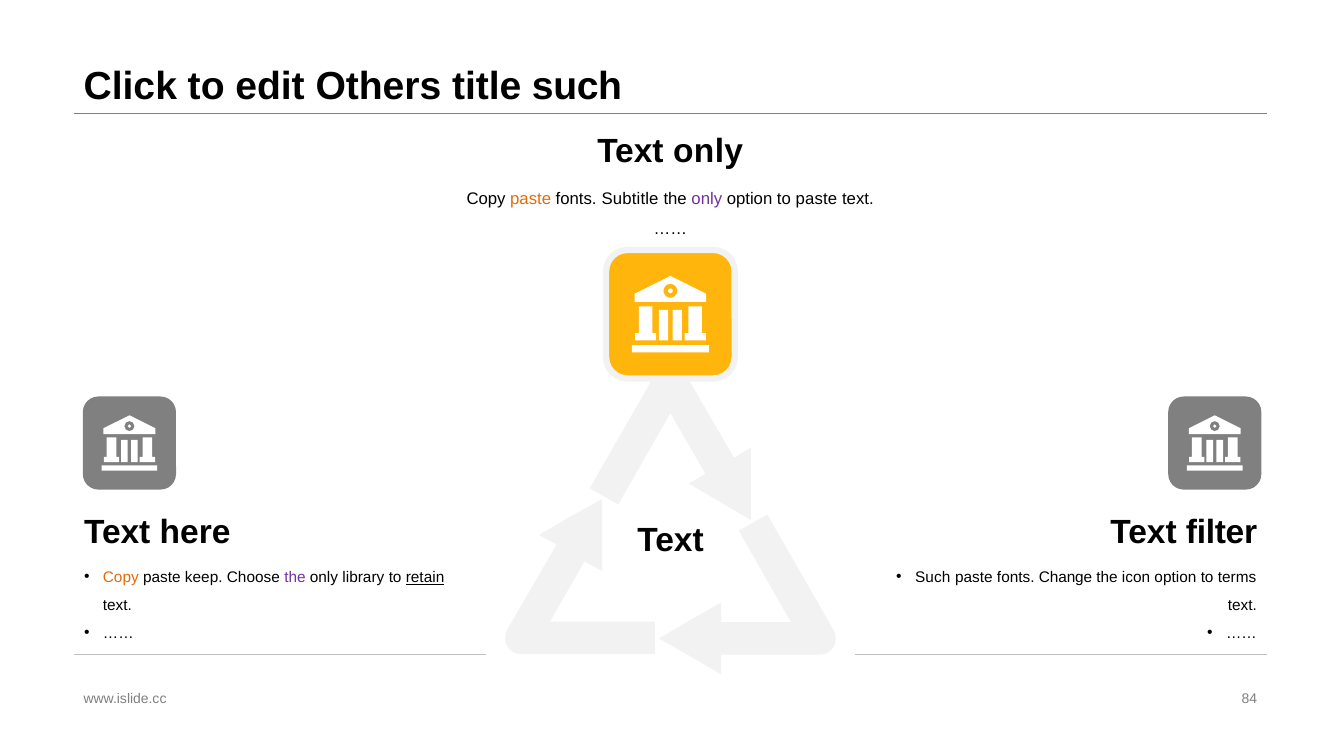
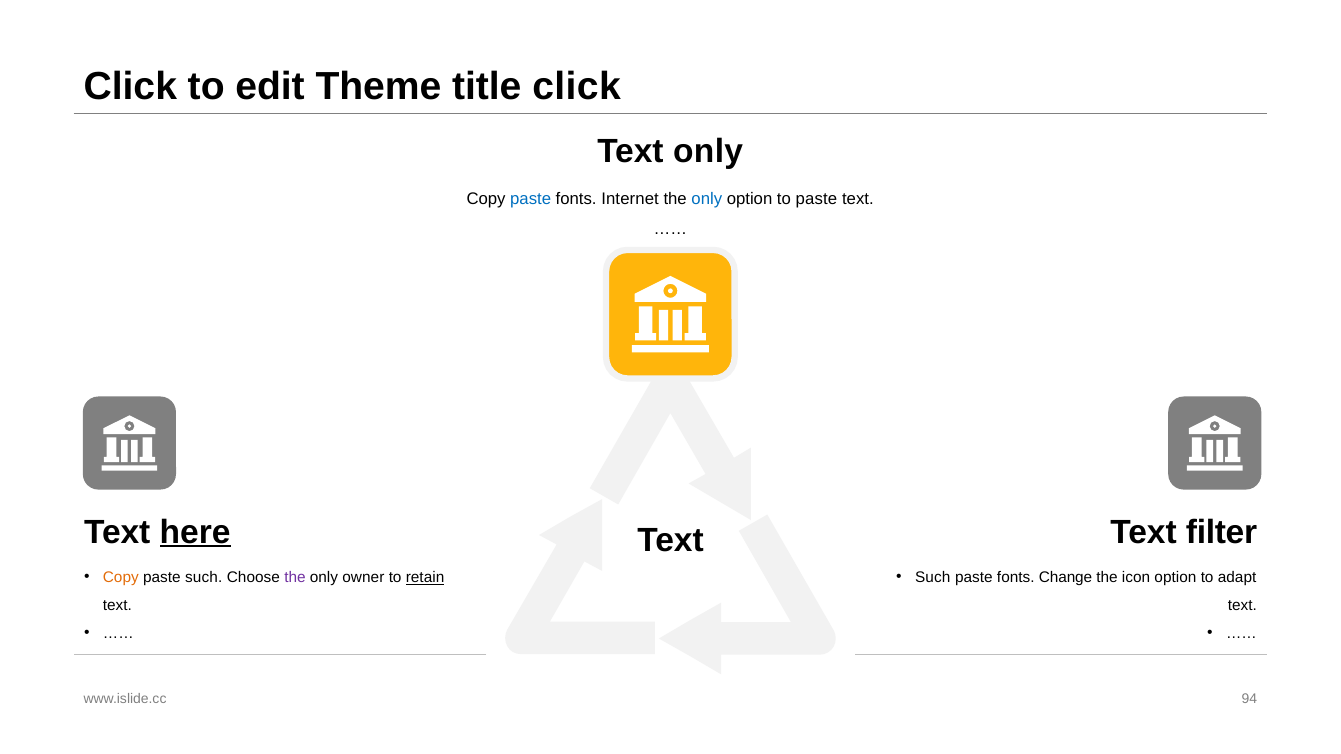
Others: Others -> Theme
title such: such -> click
paste at (531, 199) colour: orange -> blue
Subtitle: Subtitle -> Internet
only at (707, 199) colour: purple -> blue
here underline: none -> present
paste keep: keep -> such
library: library -> owner
terms: terms -> adapt
84: 84 -> 94
